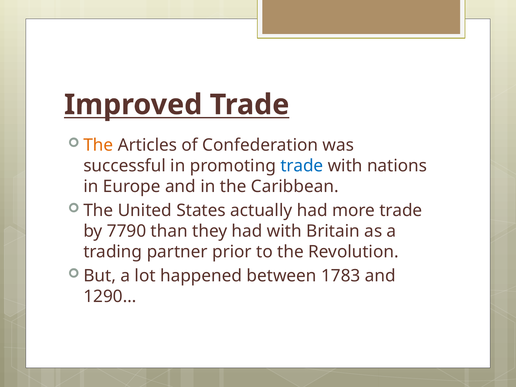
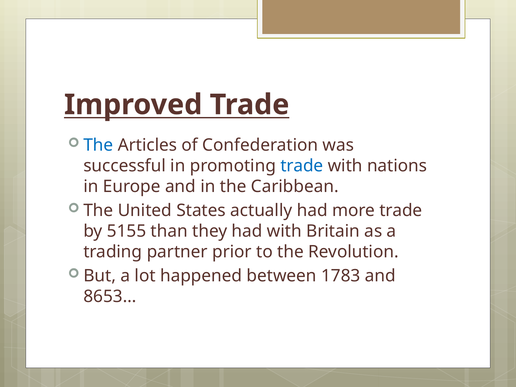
The at (98, 145) colour: orange -> blue
7790: 7790 -> 5155
1290…: 1290… -> 8653…
